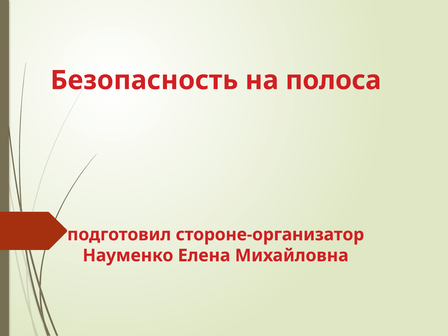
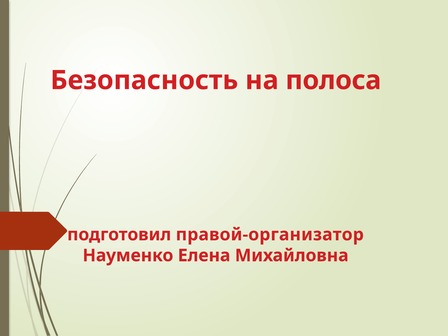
стороне-организатор: стороне-организатор -> правой-организатор
